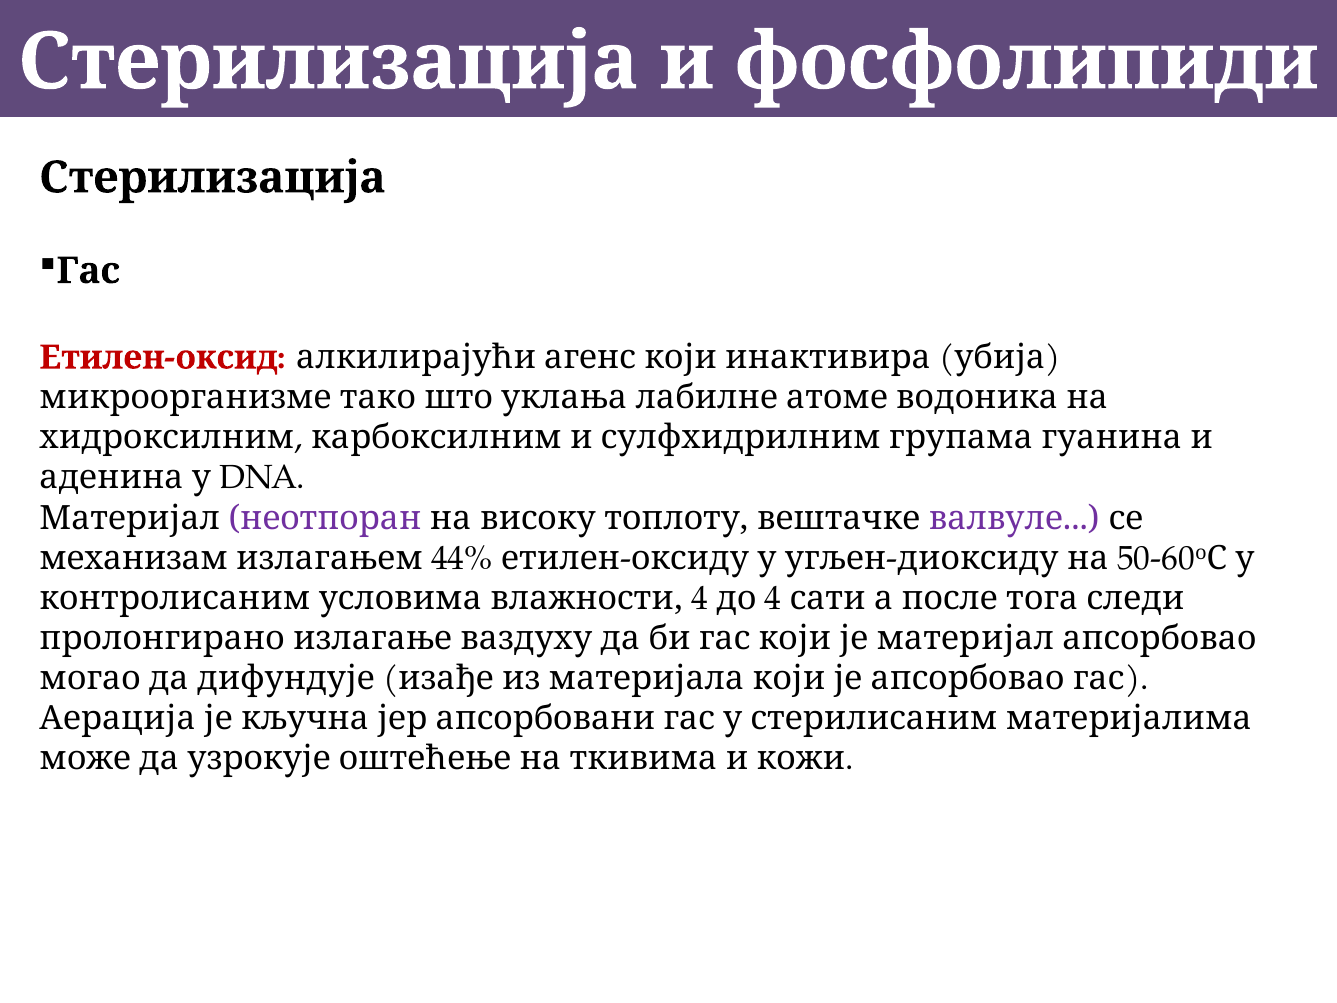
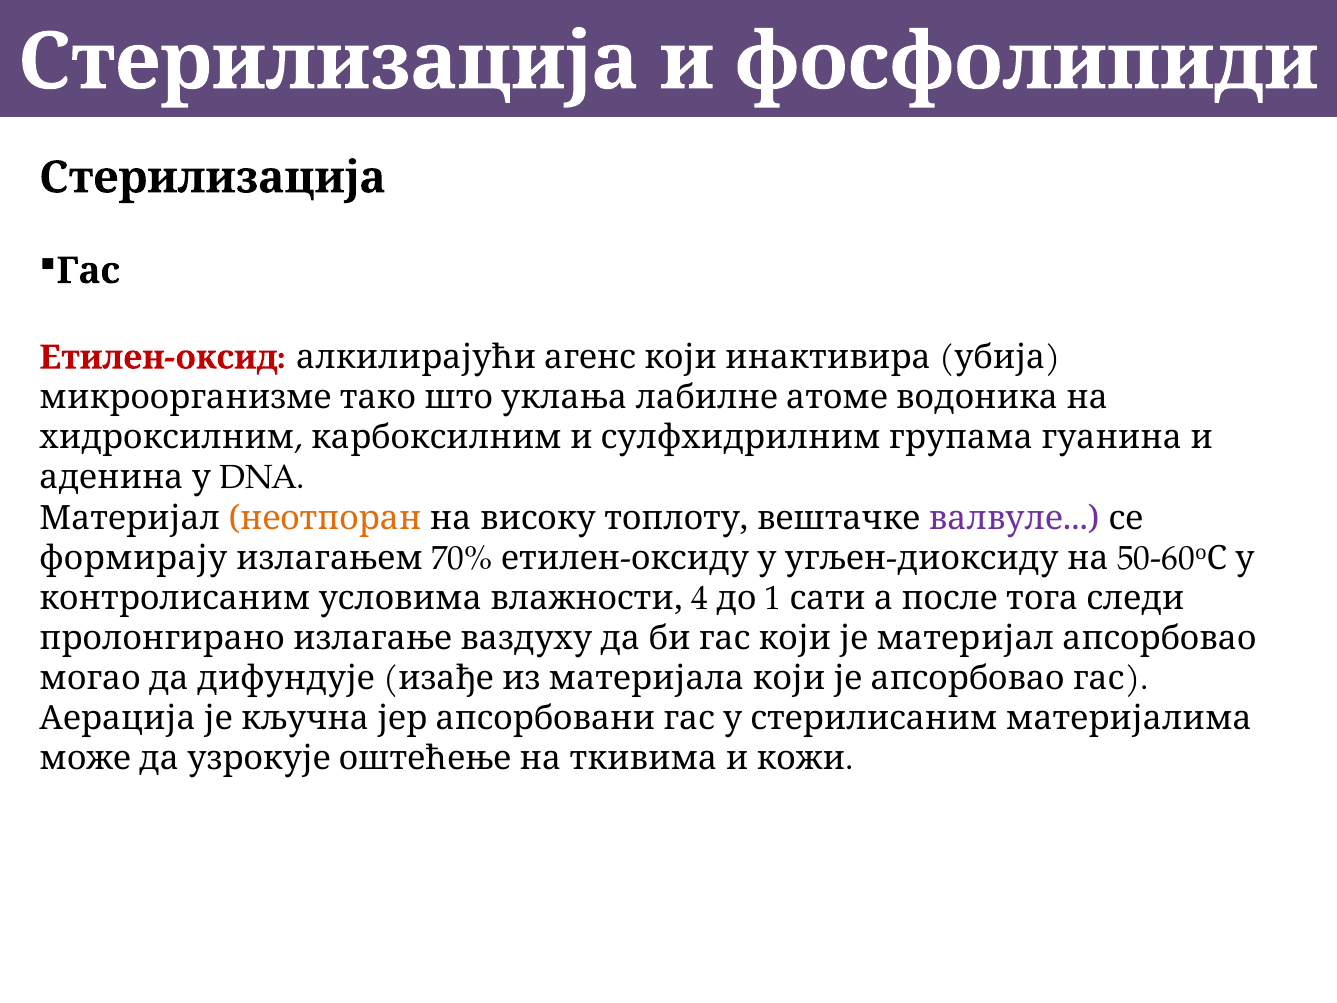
неотпоран colour: purple -> orange
механизам: механизам -> формирају
44%: 44% -> 70%
4 4: 4 -> 1
